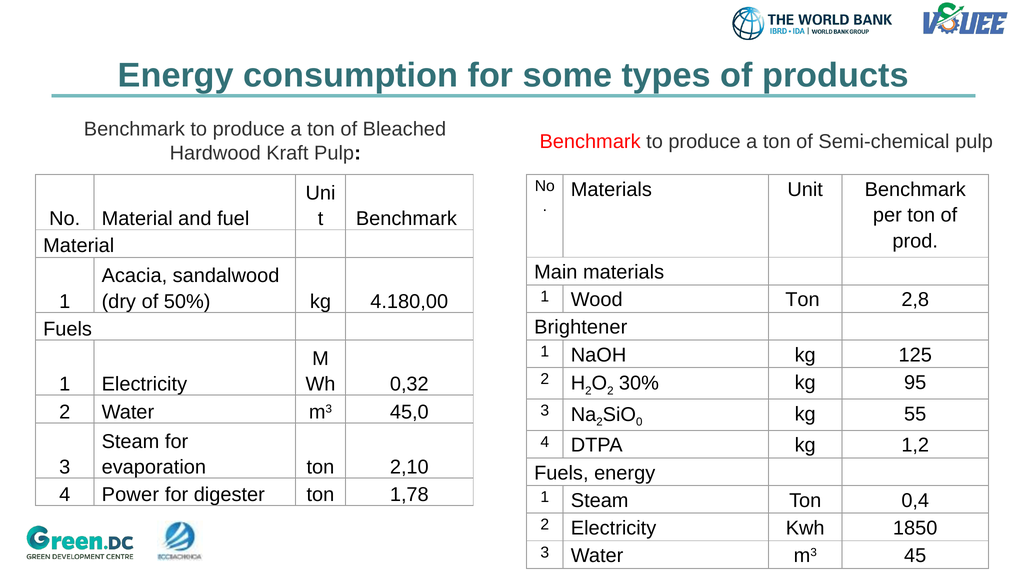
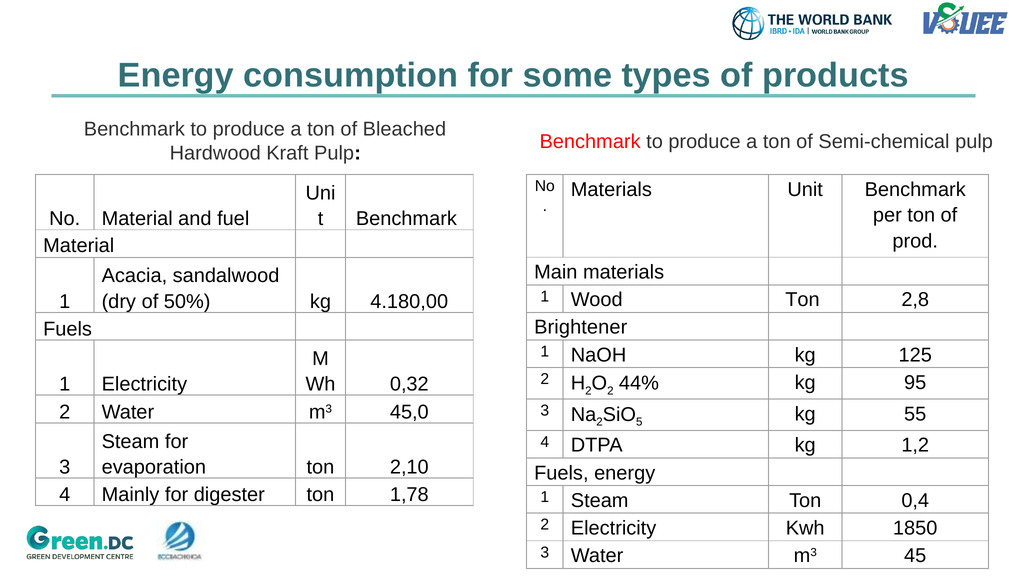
30%: 30% -> 44%
0: 0 -> 5
Power: Power -> Mainly
